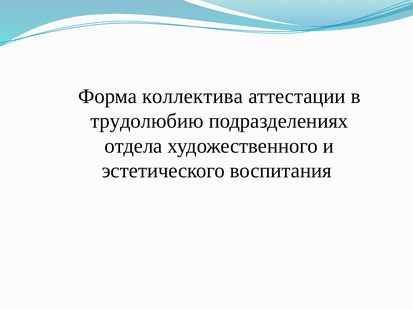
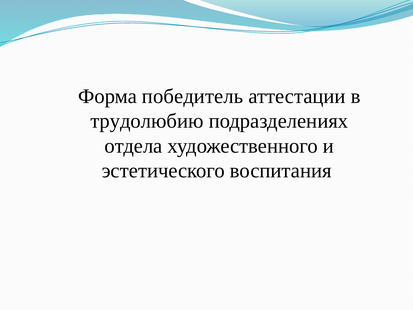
коллектива: коллектива -> победитель
